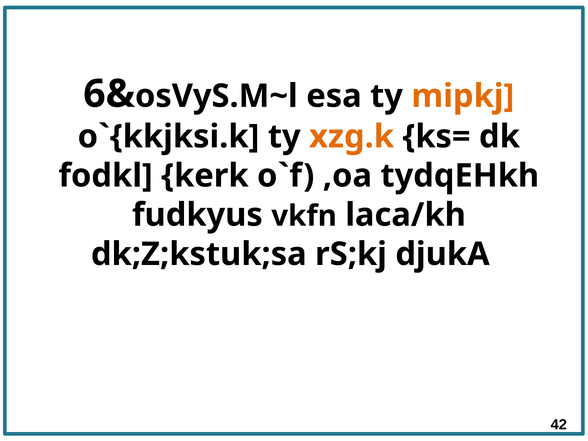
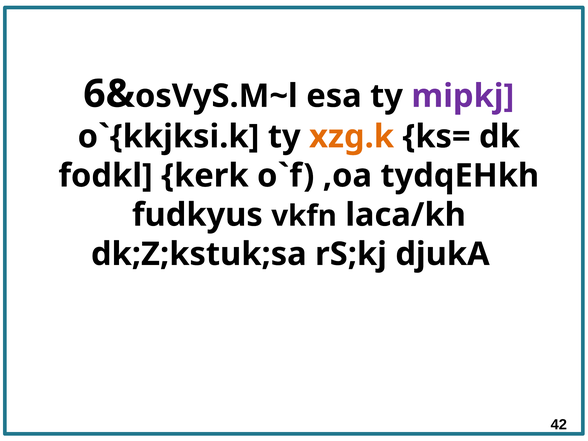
mipkj colour: orange -> purple
